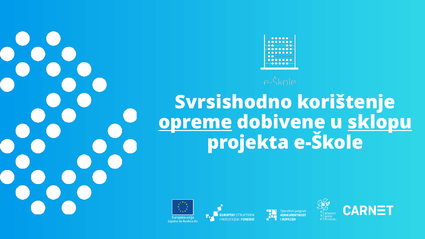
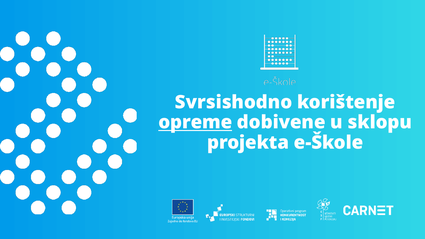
sklopu underline: present -> none
